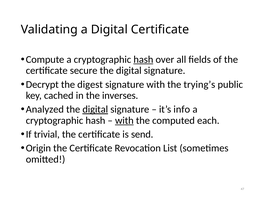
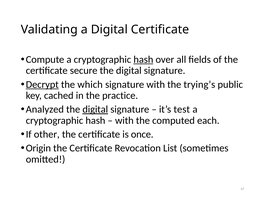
Decrypt underline: none -> present
digest: digest -> which
inverses: inverses -> practice
info: info -> test
with at (124, 121) underline: present -> none
trivial: trivial -> other
send: send -> once
